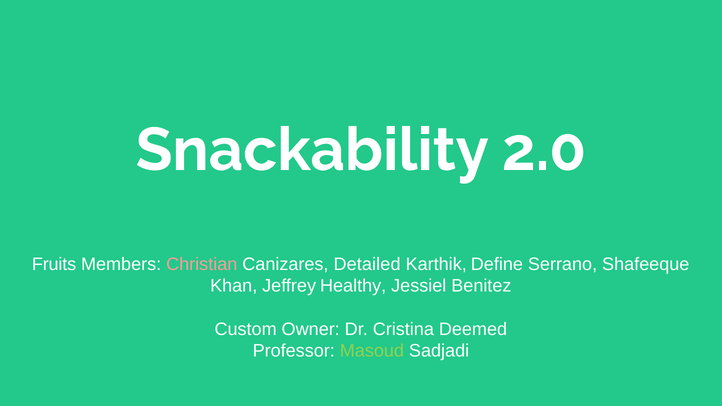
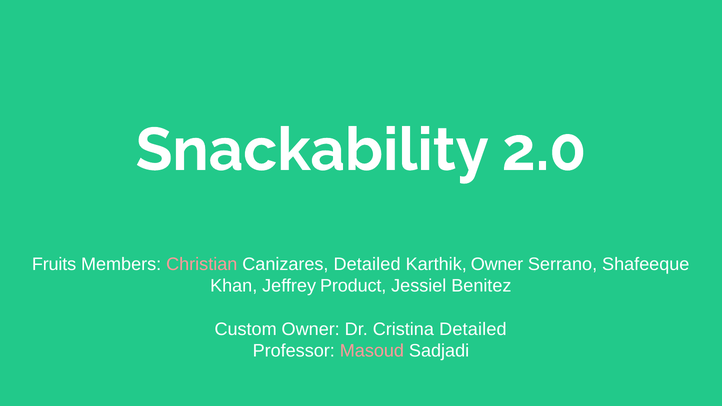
Karthik Define: Define -> Owner
Healthy: Healthy -> Product
Cristina Deemed: Deemed -> Detailed
Masoud colour: light green -> pink
